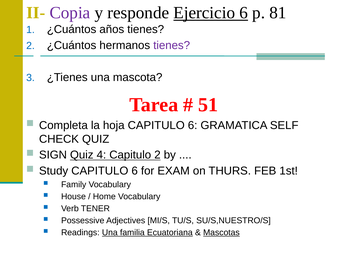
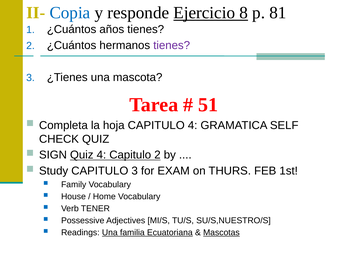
Copia colour: purple -> blue
Ejercicio 6: 6 -> 8
hoja CAPITULO 6: 6 -> 4
Study CAPITULO 6: 6 -> 3
